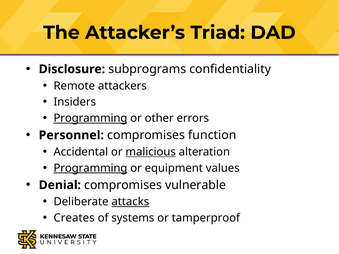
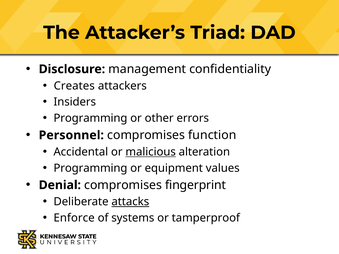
subprograms: subprograms -> management
Remote: Remote -> Creates
Programming at (90, 118) underline: present -> none
Programming at (90, 168) underline: present -> none
vulnerable: vulnerable -> fingerprint
Creates: Creates -> Enforce
